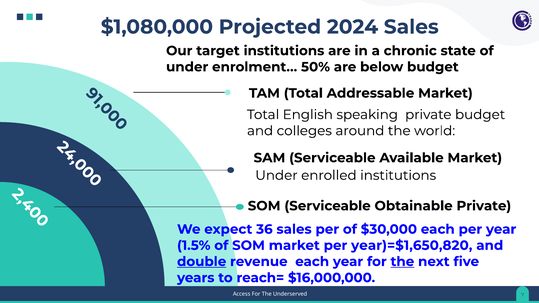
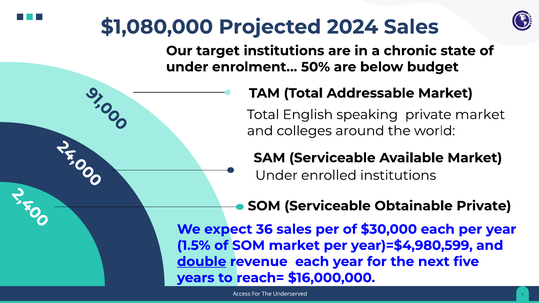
private budget: budget -> market
year)=$1,650,820: year)=$1,650,820 -> year)=$4,980,599
the at (402, 262) underline: present -> none
